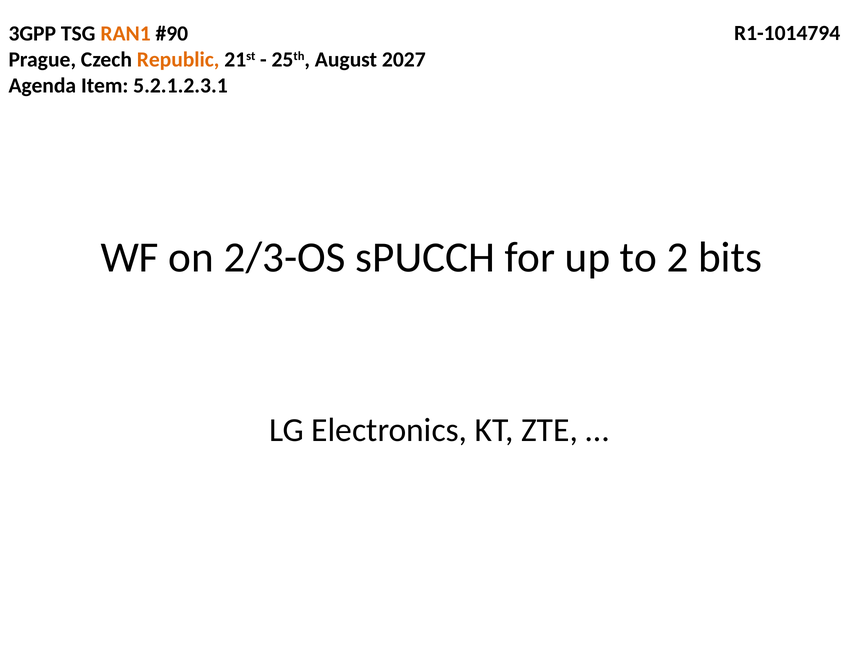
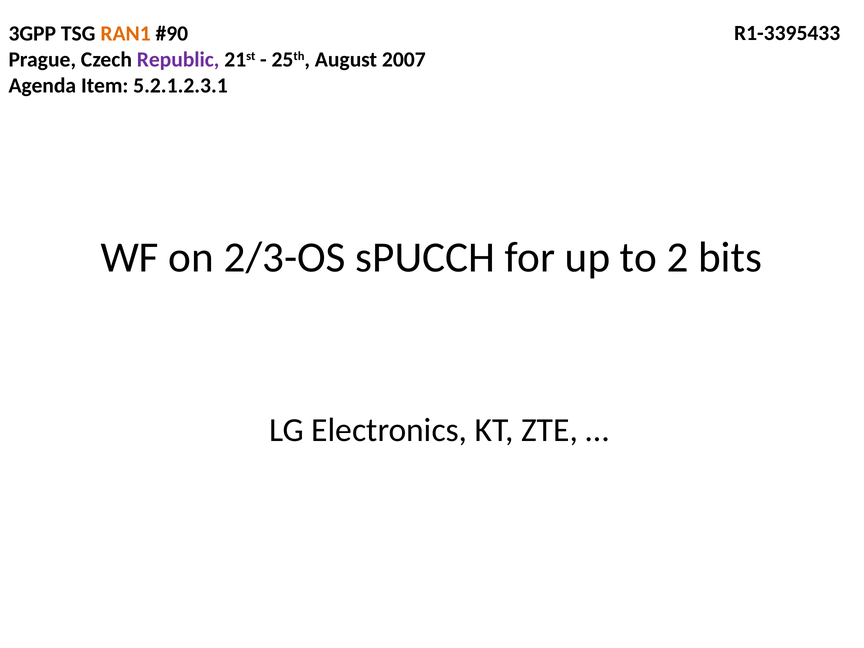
R1-1014794: R1-1014794 -> R1-3395433
Republic colour: orange -> purple
2027: 2027 -> 2007
